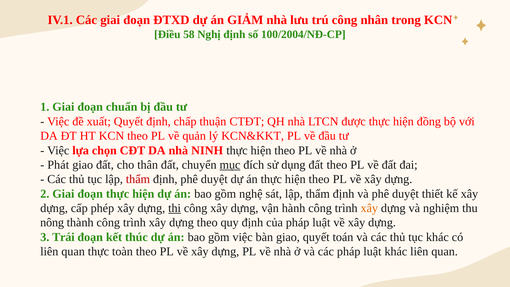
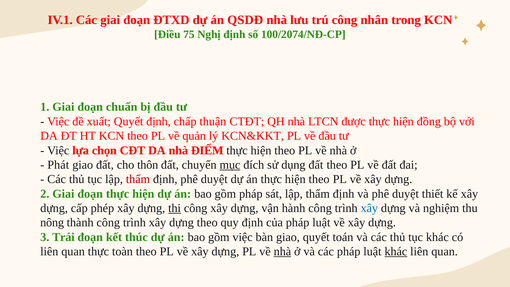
GIẢM: GIẢM -> QSDĐ
58: 58 -> 75
100/2004/NĐ-CP: 100/2004/NĐ-CP -> 100/2074/NĐ-CP
NINH: NINH -> ĐIỂM
thân: thân -> thôn
gồm nghệ: nghệ -> pháp
xây at (369, 208) colour: orange -> blue
nhà at (282, 252) underline: none -> present
khác at (396, 252) underline: none -> present
